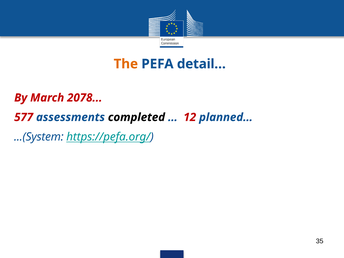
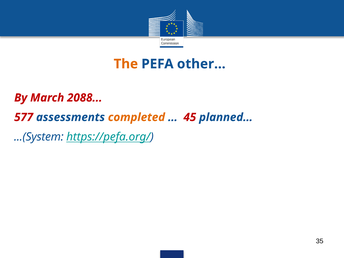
detail…: detail… -> other…
2078: 2078 -> 2088
completed colour: black -> orange
12: 12 -> 45
